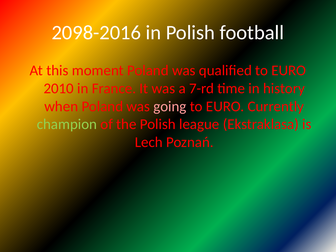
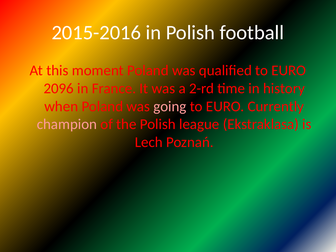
2098-2016: 2098-2016 -> 2015-2016
2010: 2010 -> 2096
7-rd: 7-rd -> 2-rd
champion colour: light green -> pink
